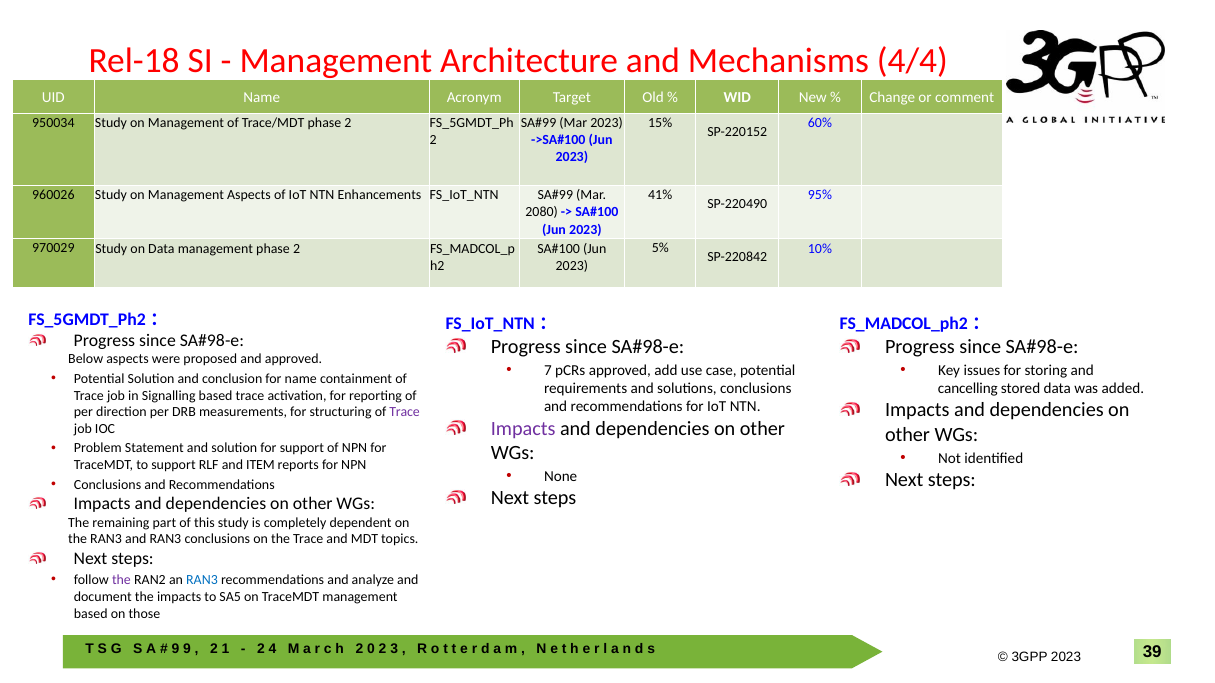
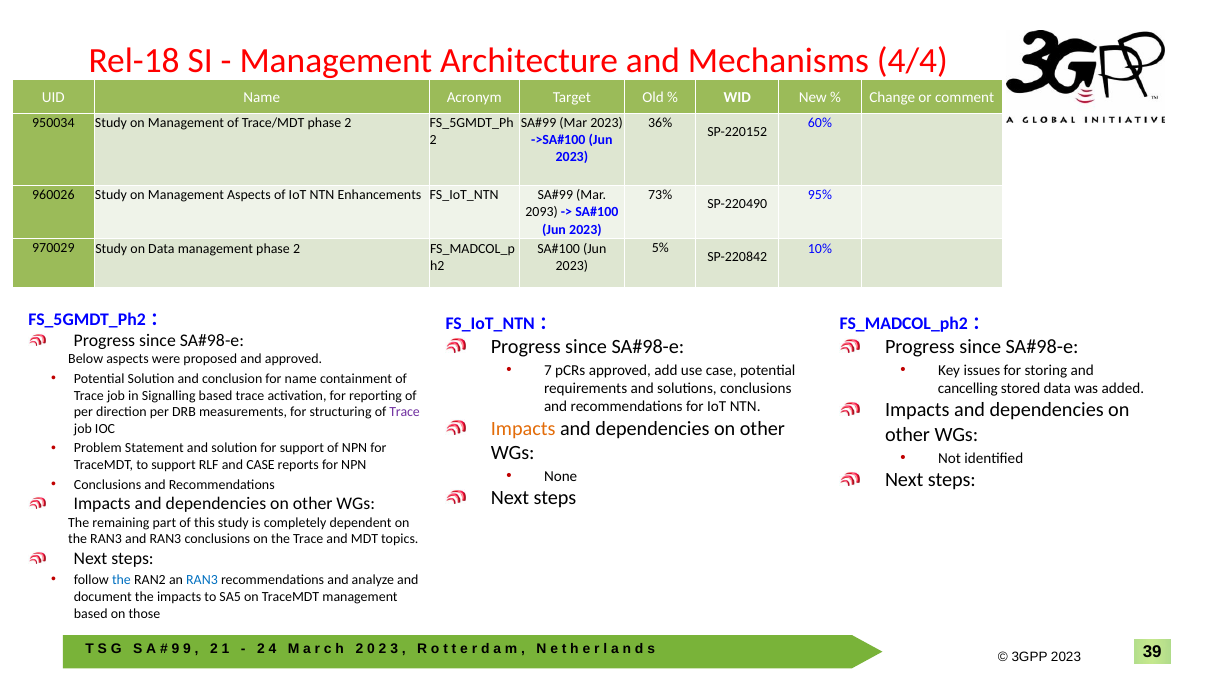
15%: 15% -> 36%
41%: 41% -> 73%
2080: 2080 -> 2093
Impacts at (523, 429) colour: purple -> orange
and ITEM: ITEM -> CASE
the at (121, 580) colour: purple -> blue
